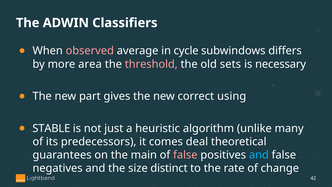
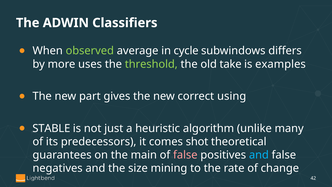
observed colour: pink -> light green
area: area -> uses
threshold colour: pink -> light green
sets: sets -> take
necessary: necessary -> examples
deal: deal -> shot
distinct: distinct -> mining
